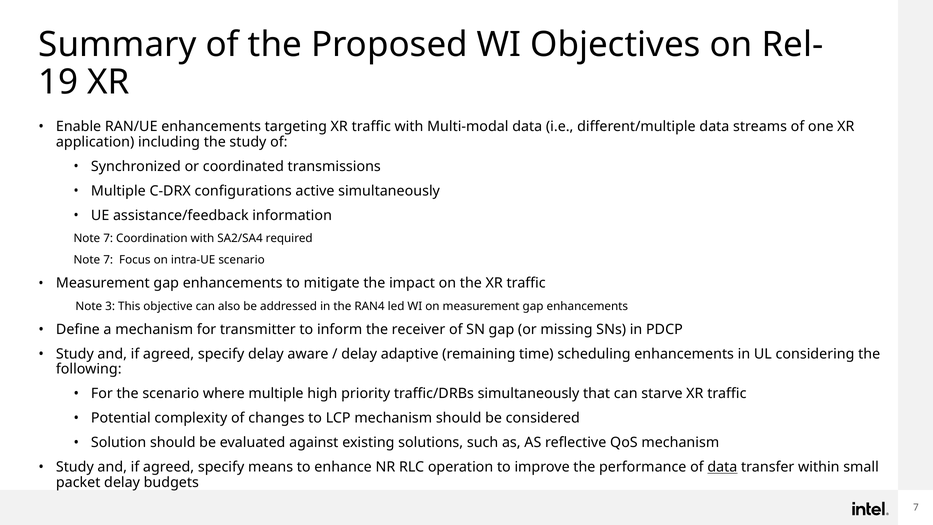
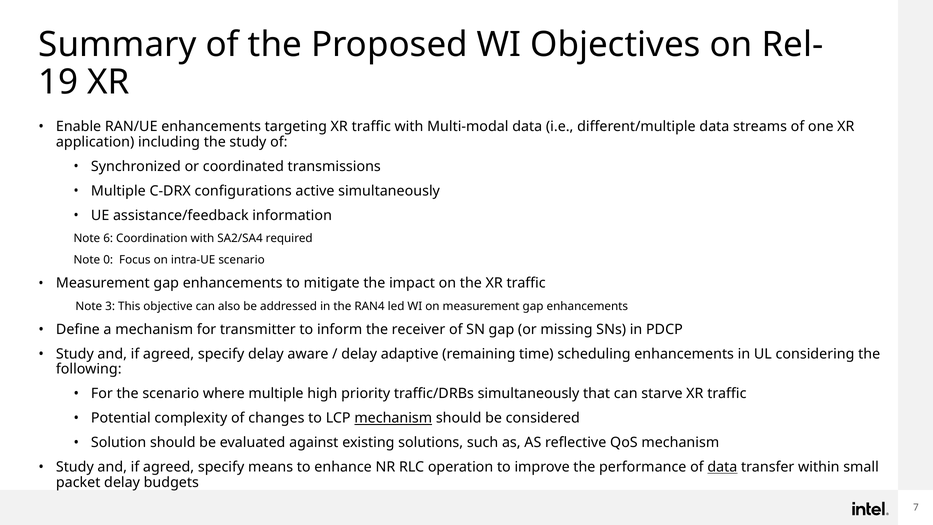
7 at (108, 238): 7 -> 6
7 at (108, 260): 7 -> 0
mechanism at (393, 418) underline: none -> present
